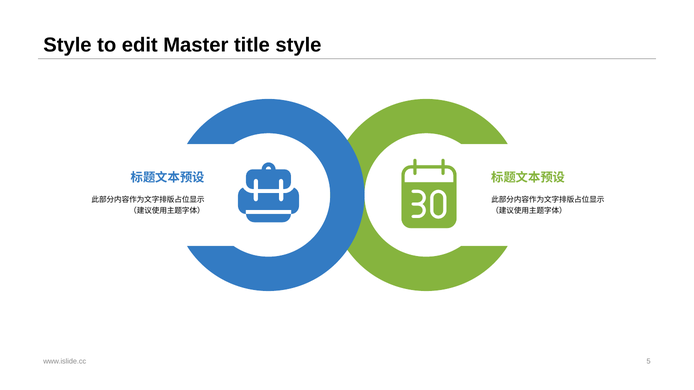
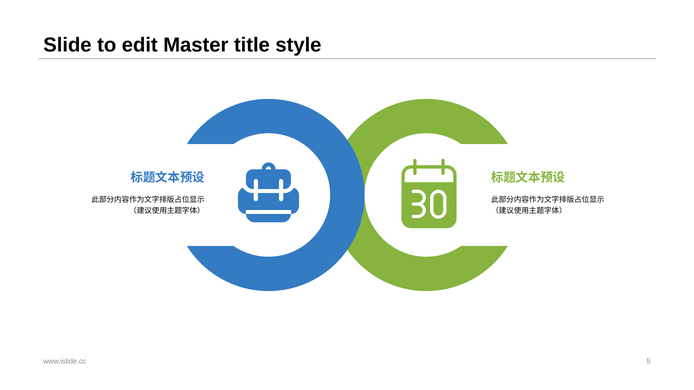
Style at (67, 45): Style -> Slide
